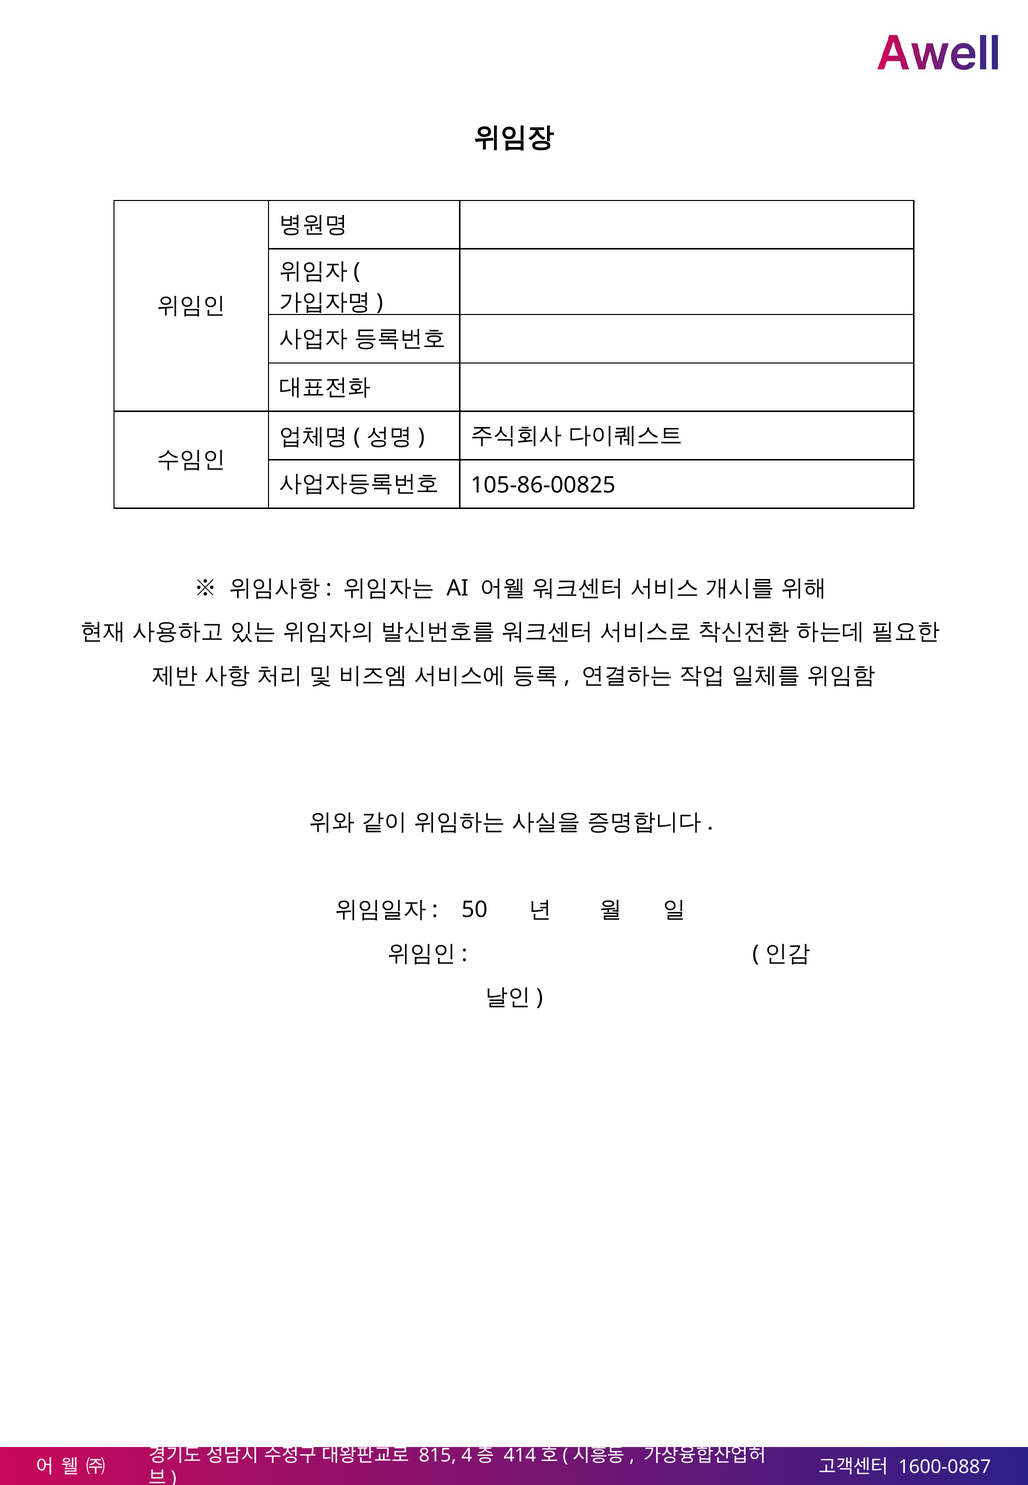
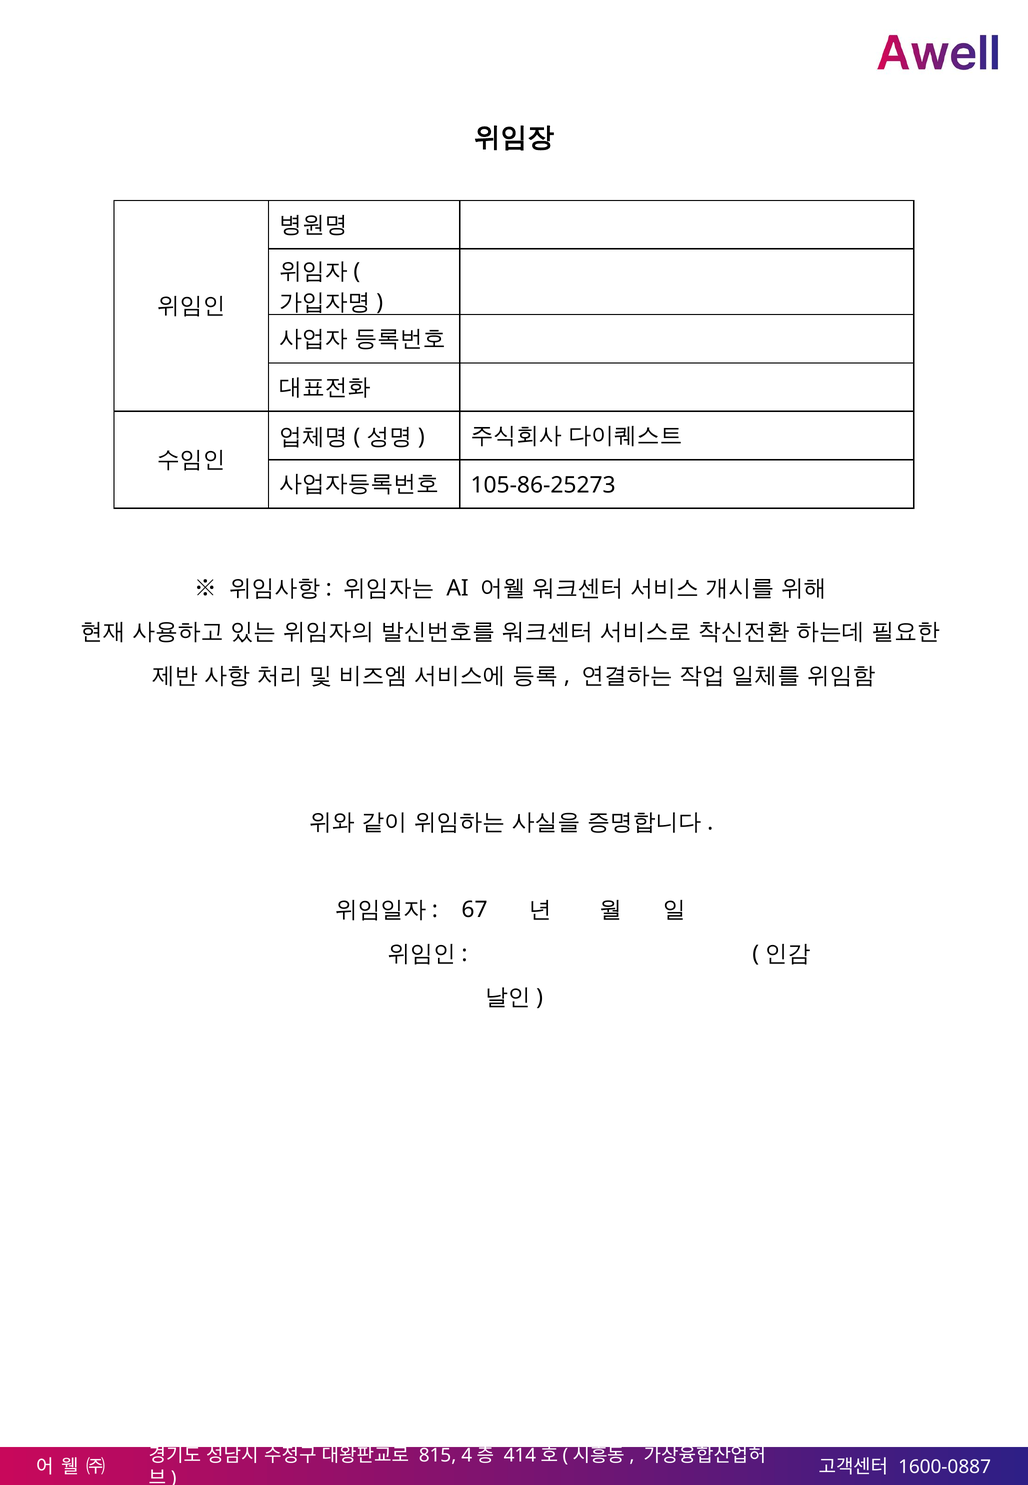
105-86-00825: 105-86-00825 -> 105-86-25273
50: 50 -> 67
